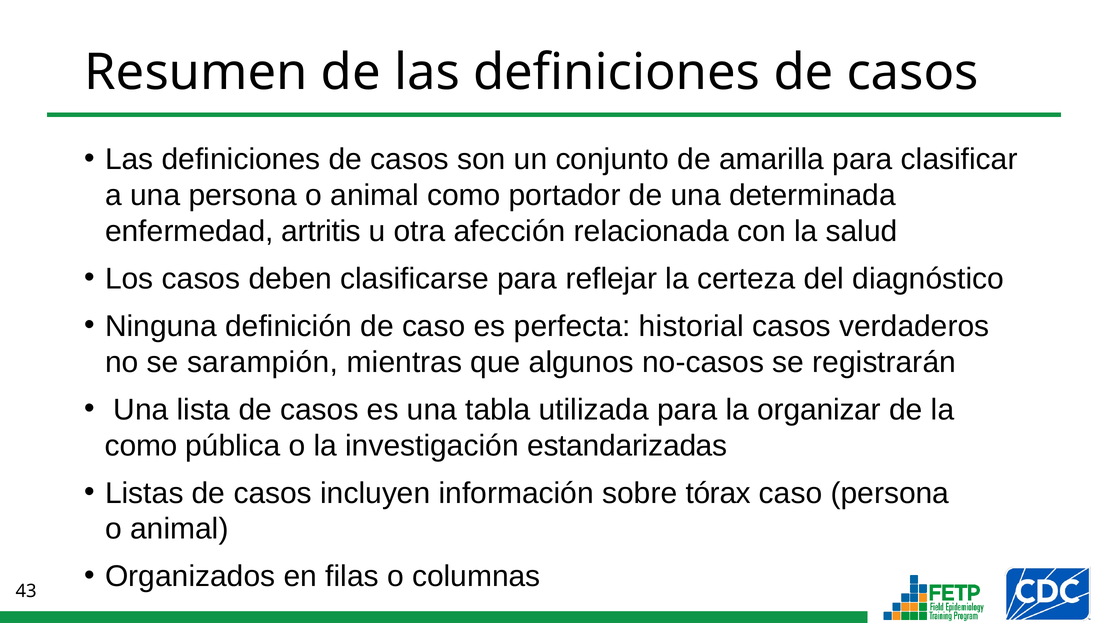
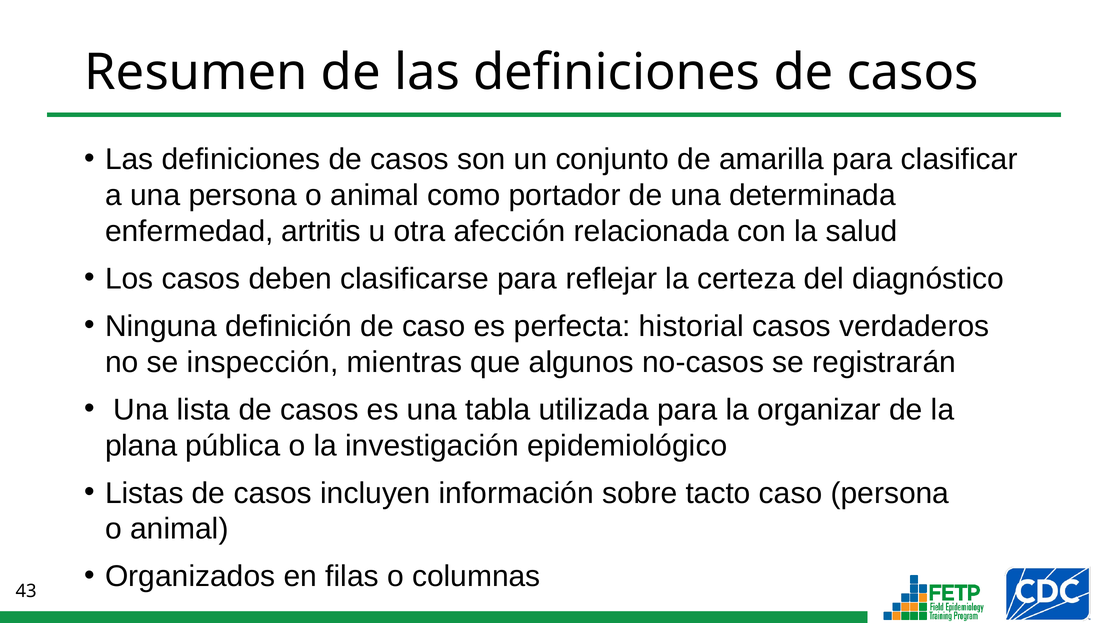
sarampión: sarampión -> inspección
como at (141, 446): como -> plana
estandarizadas: estandarizadas -> epidemiológico
tórax: tórax -> tacto
